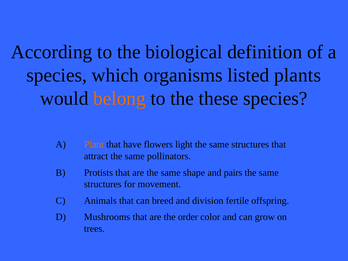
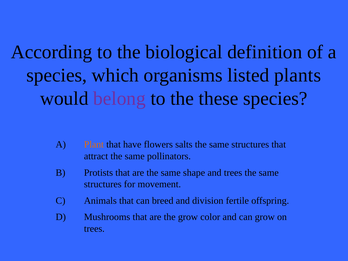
belong colour: orange -> purple
light: light -> salts
and pairs: pairs -> trees
the order: order -> grow
